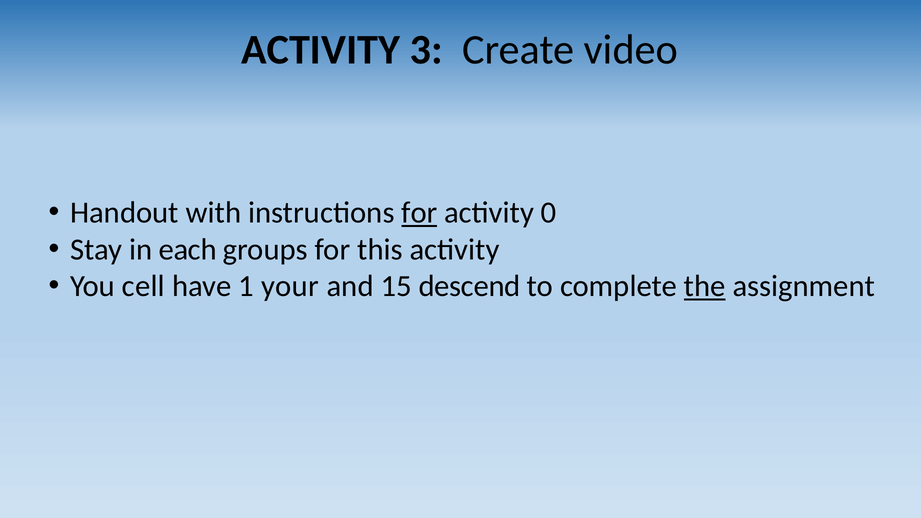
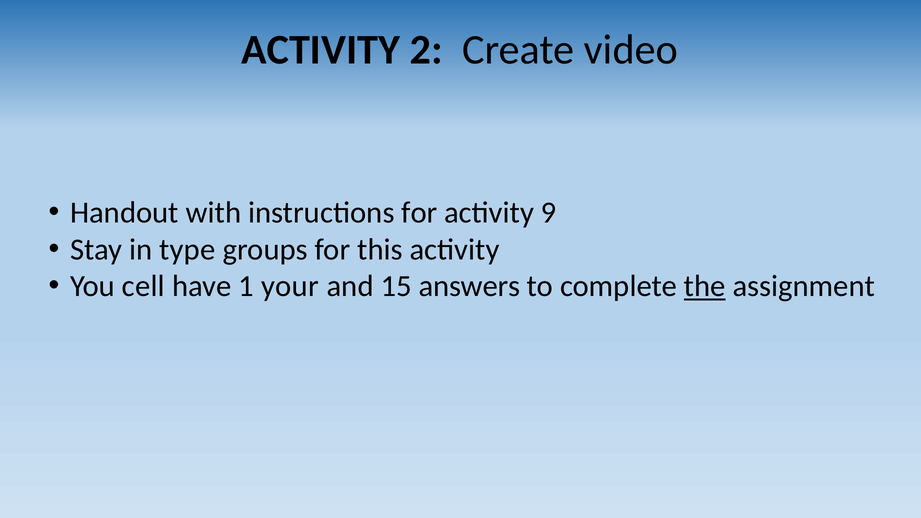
3: 3 -> 2
for at (419, 213) underline: present -> none
0: 0 -> 9
each: each -> type
descend: descend -> answers
